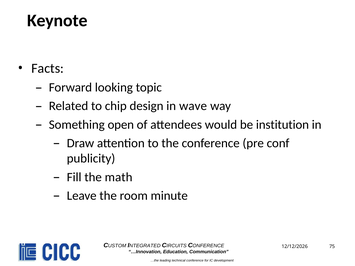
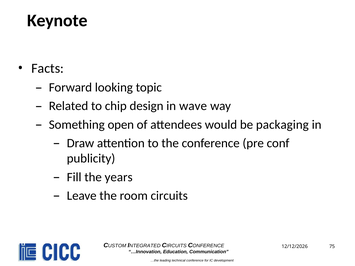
institution: institution -> packaging
math: math -> years
room minute: minute -> circuits
